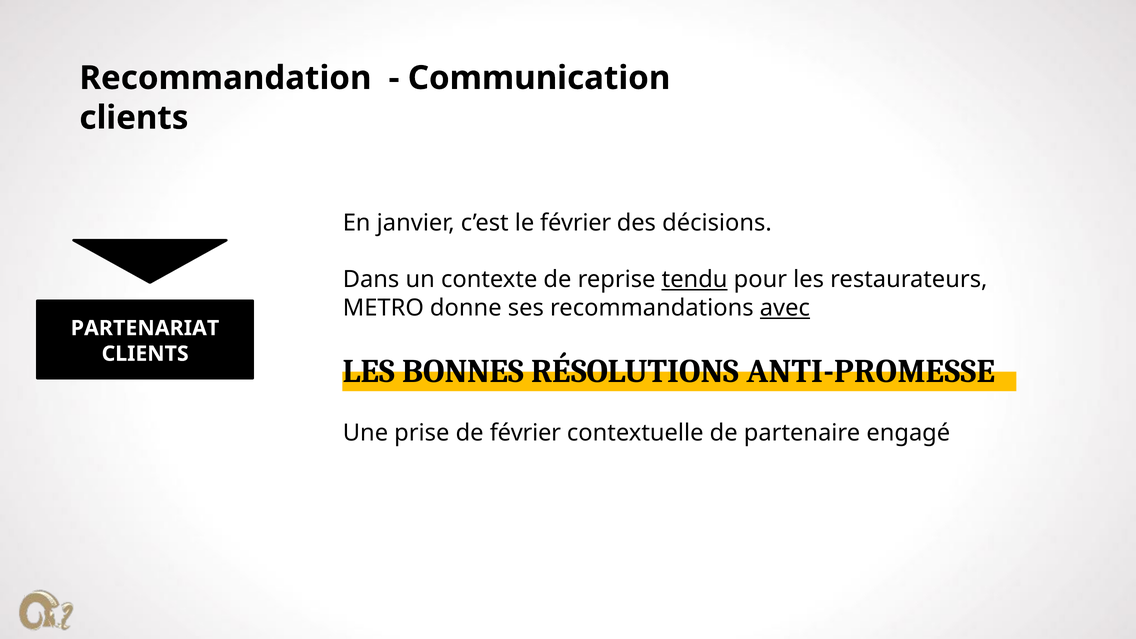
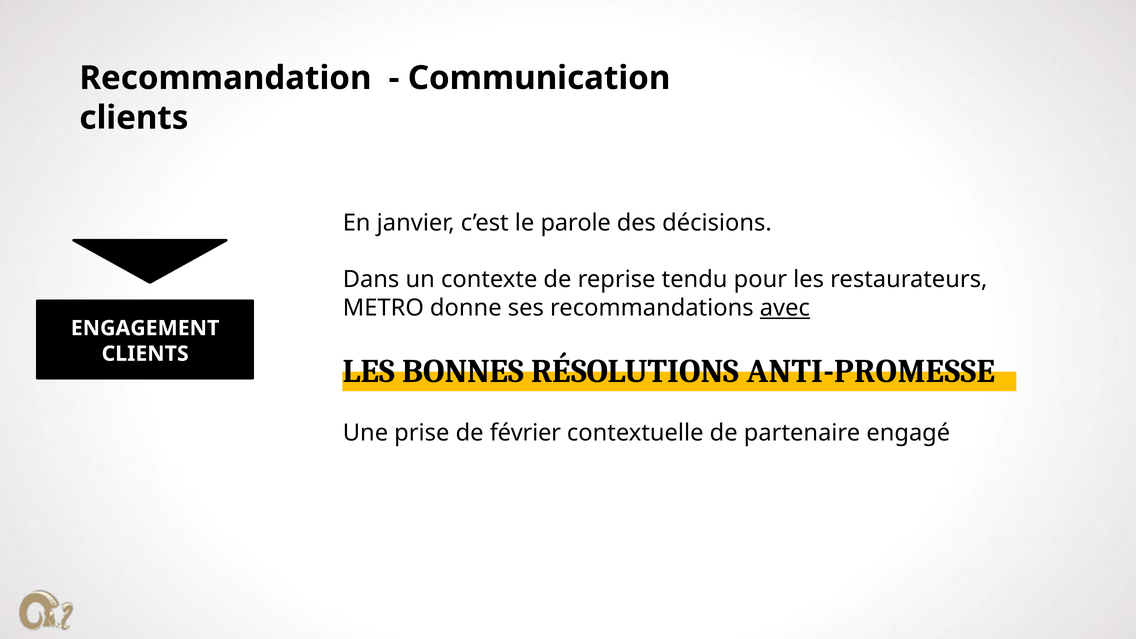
le février: février -> parole
tendu underline: present -> none
PARTENARIAT: PARTENARIAT -> ENGAGEMENT
